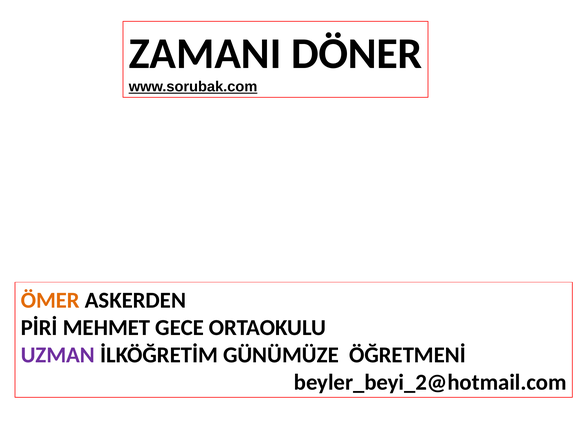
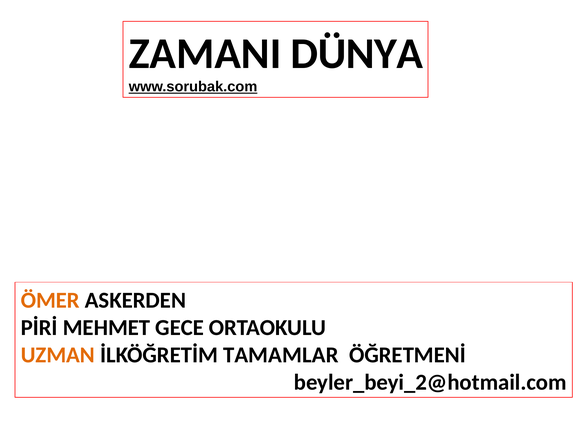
DÖNER: DÖNER -> DÜNYA
UZMAN colour: purple -> orange
GÜNÜMÜZE: GÜNÜMÜZE -> TAMAMLAR
